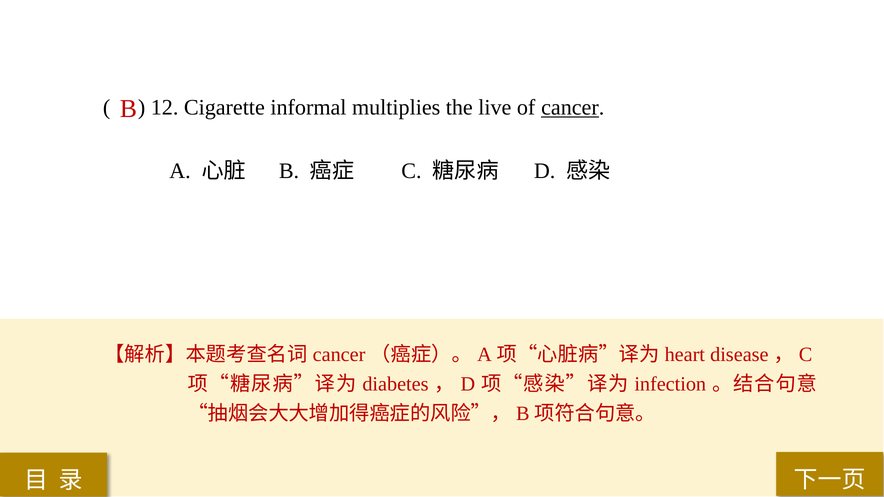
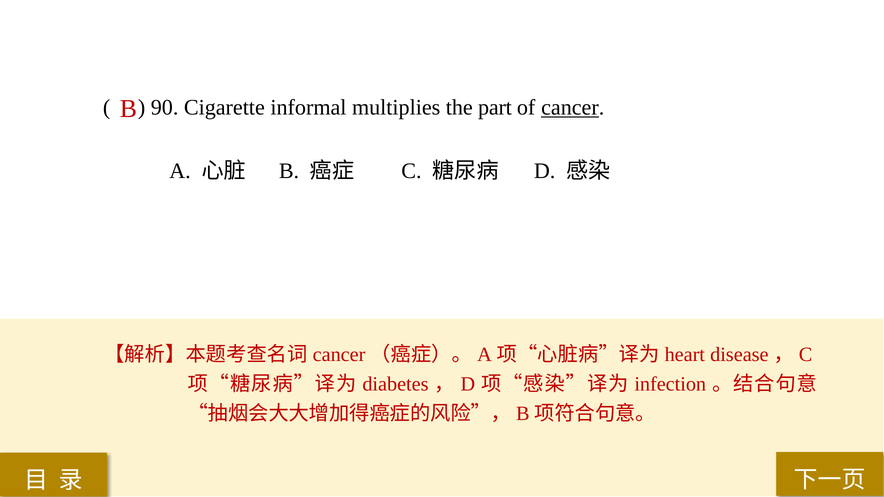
12: 12 -> 90
live: live -> part
